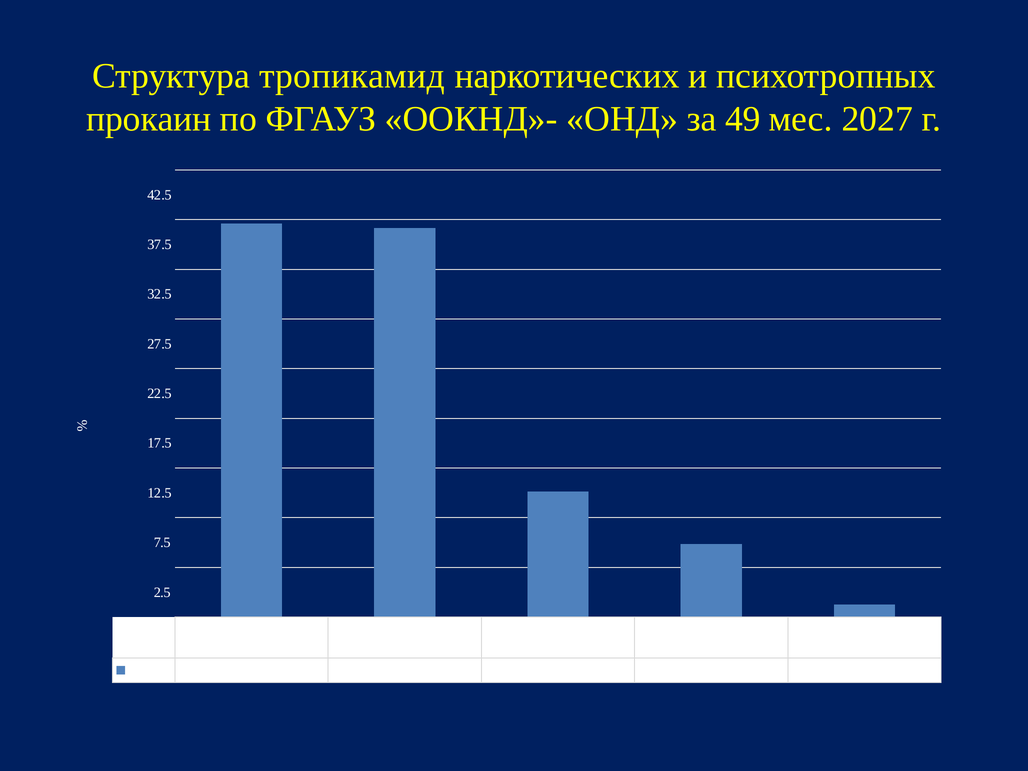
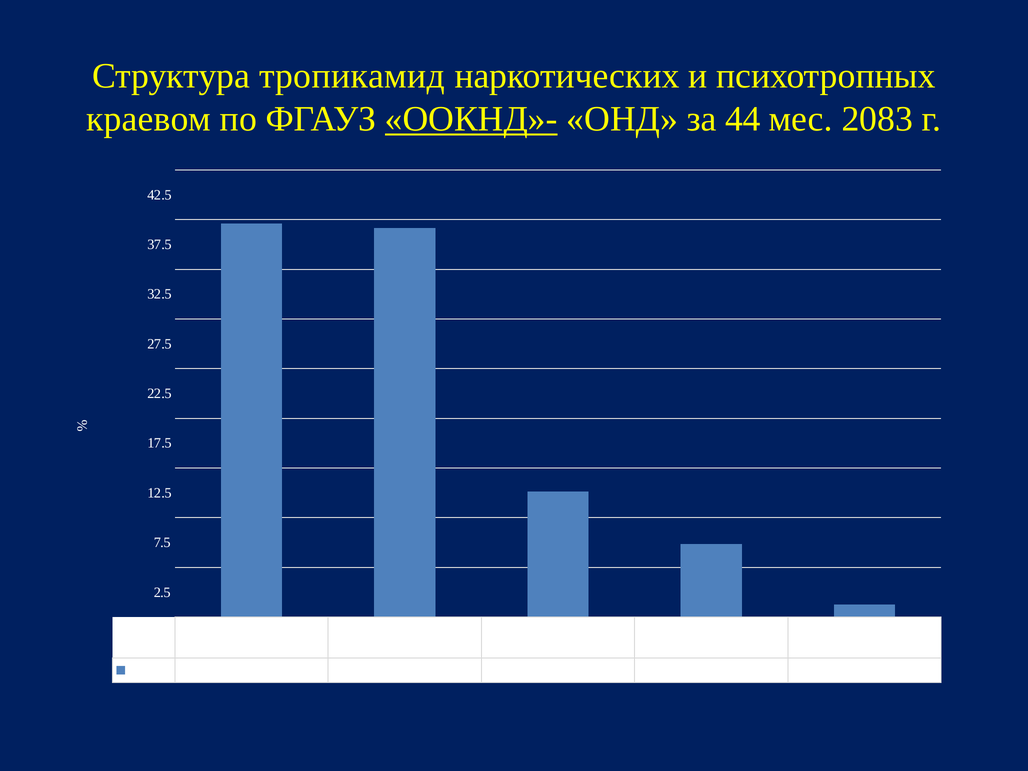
прокаин: прокаин -> краевом
ООКНД»- underline: none -> present
49: 49 -> 44
2027: 2027 -> 2083
